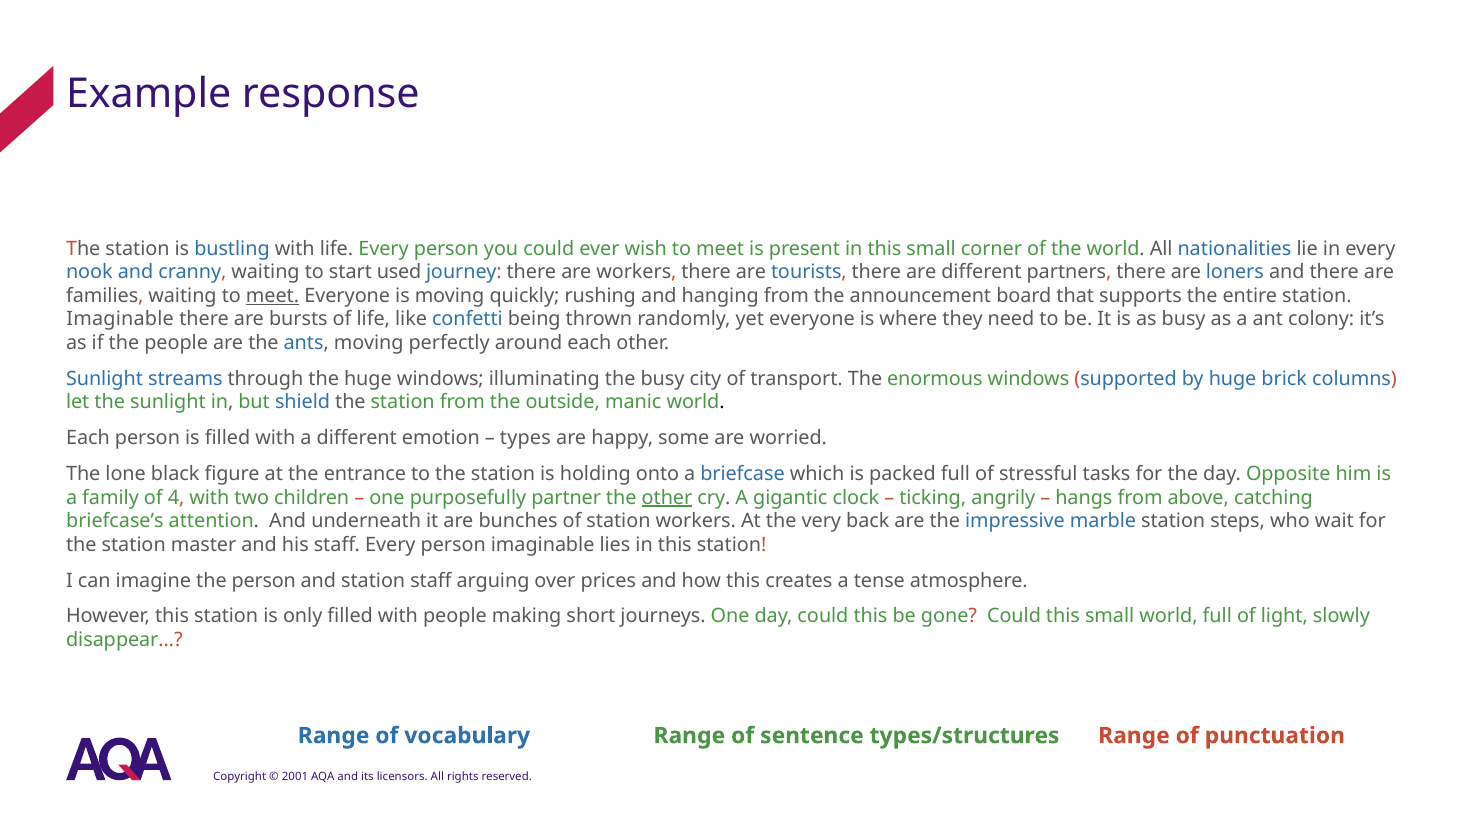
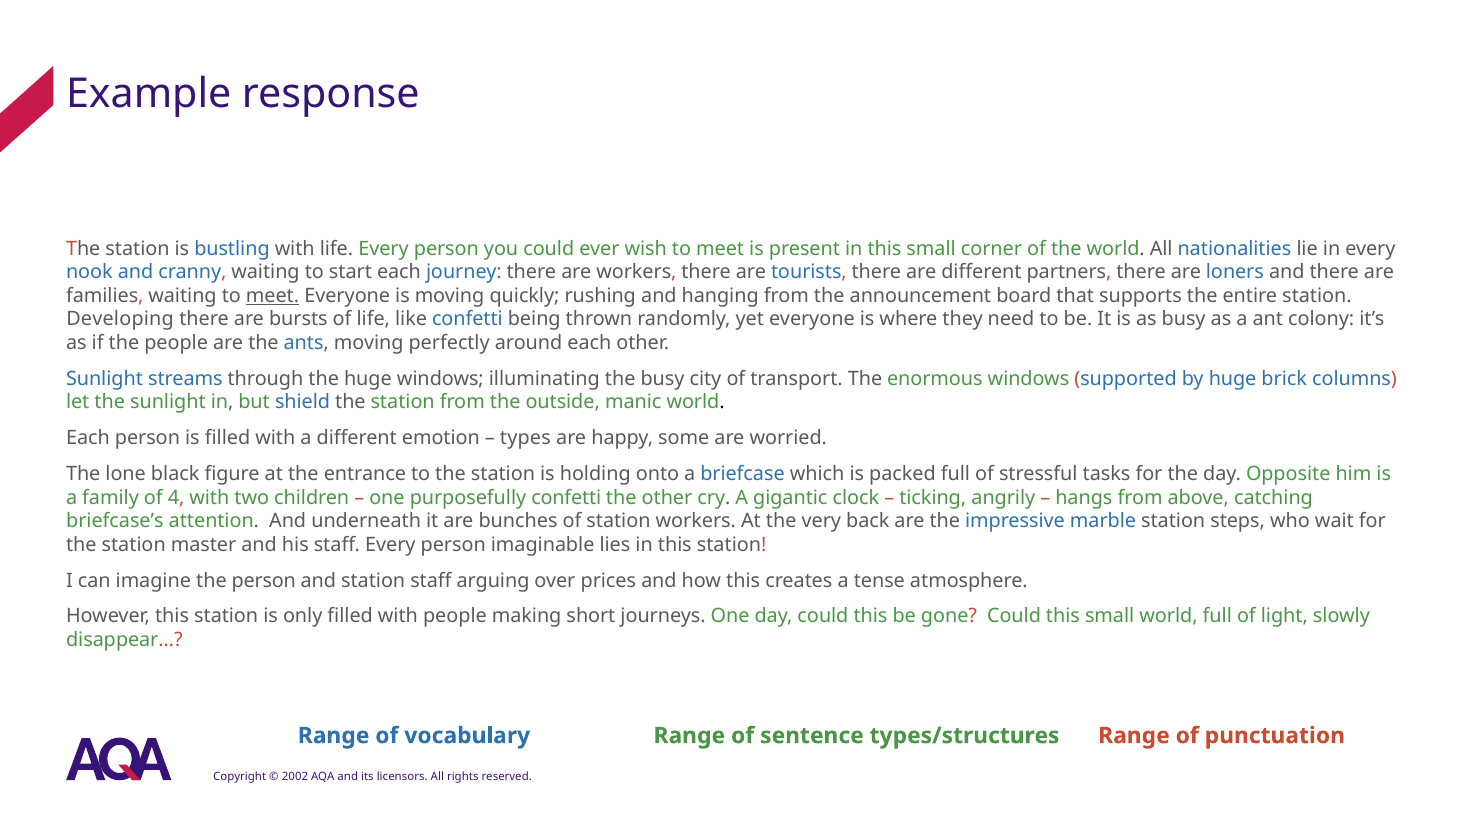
start used: used -> each
Imaginable at (120, 319): Imaginable -> Developing
purposefully partner: partner -> confetti
other at (667, 497) underline: present -> none
2001: 2001 -> 2002
